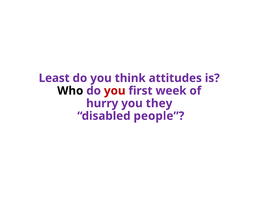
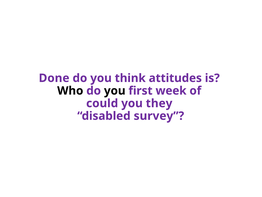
Least: Least -> Done
you at (115, 91) colour: red -> black
hurry: hurry -> could
people: people -> survey
